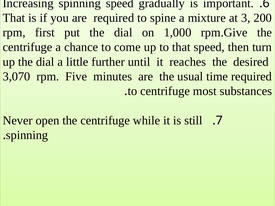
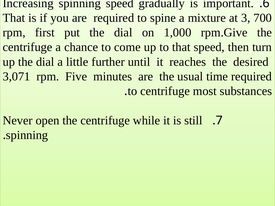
200: 200 -> 700
3,070: 3,070 -> 3,071
